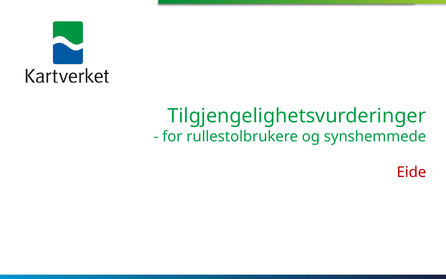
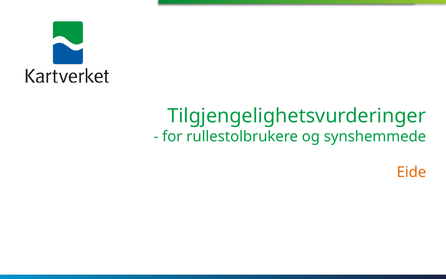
Eide colour: red -> orange
